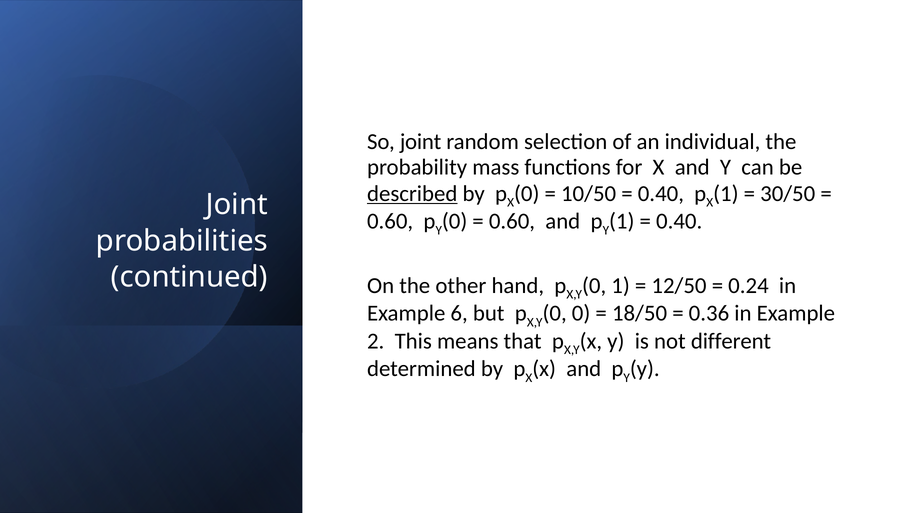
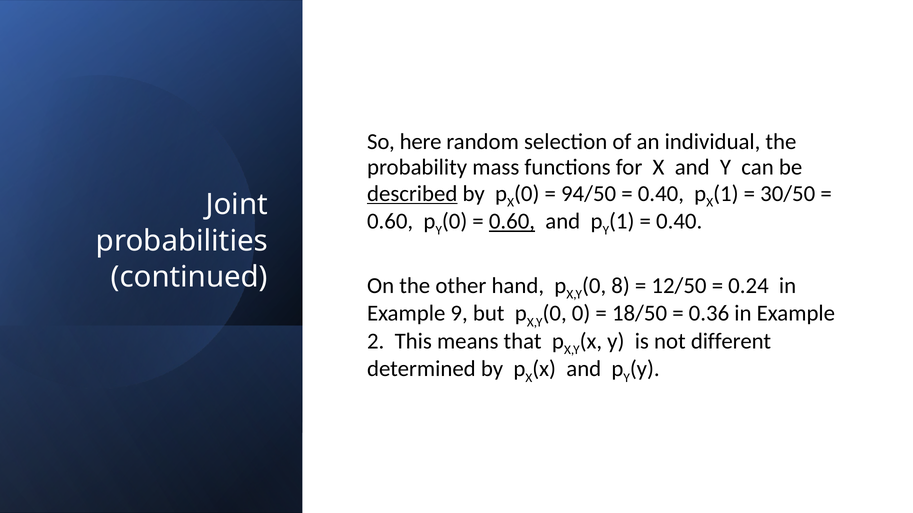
So joint: joint -> here
10/50: 10/50 -> 94/50
0.60 at (512, 222) underline: none -> present
0 1: 1 -> 8
6: 6 -> 9
